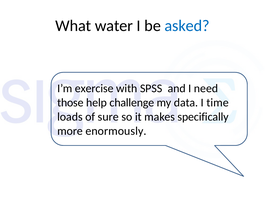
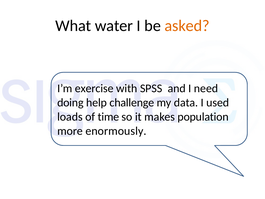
asked colour: blue -> orange
those: those -> doing
time: time -> used
sure: sure -> time
specifically: specifically -> population
